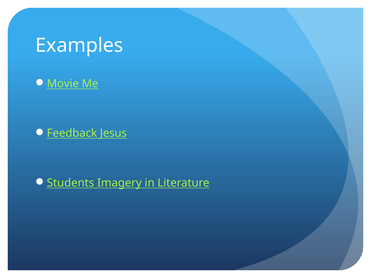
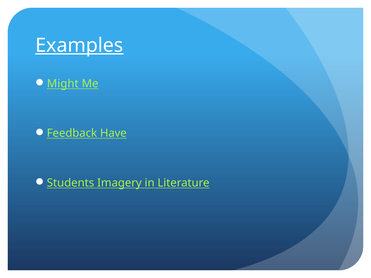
Examples underline: none -> present
Movie: Movie -> Might
Jesus: Jesus -> Have
